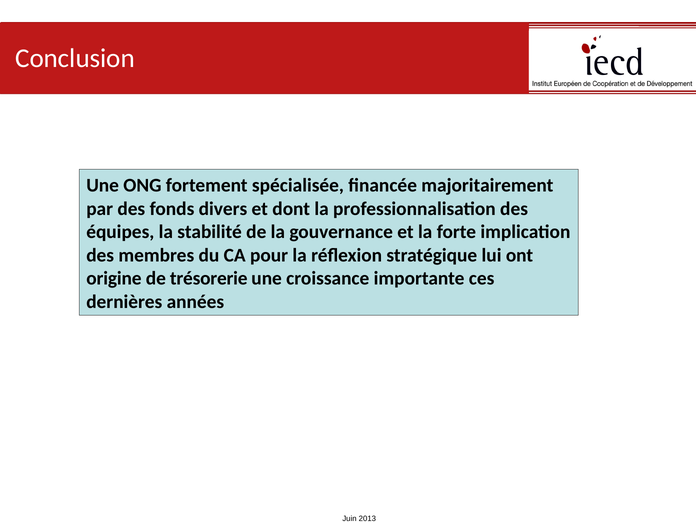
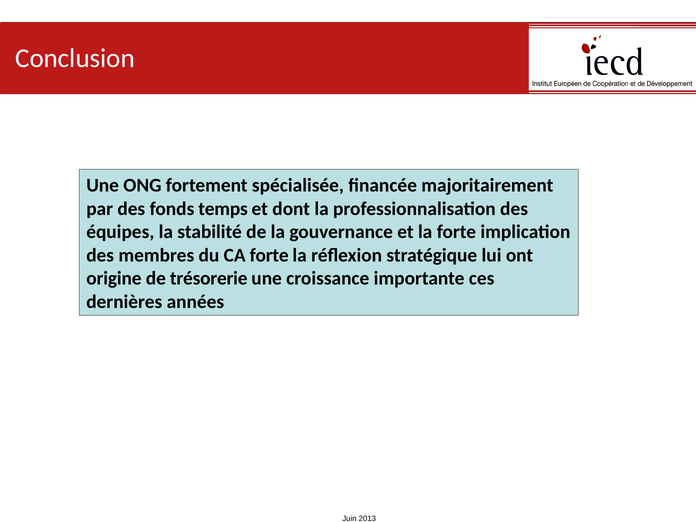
divers: divers -> temps
CA pour: pour -> forte
